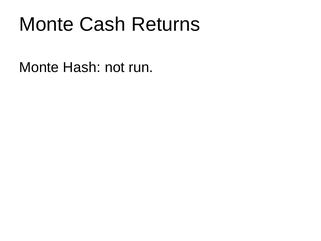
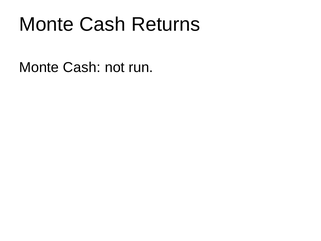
Hash at (82, 67): Hash -> Cash
